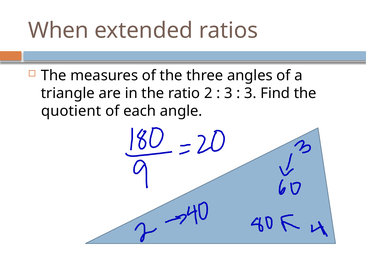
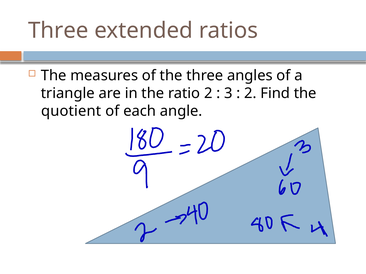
When at (58, 31): When -> Three
3 at (250, 93): 3 -> 2
